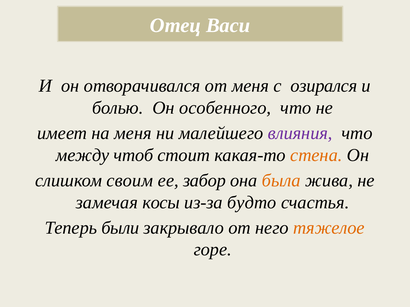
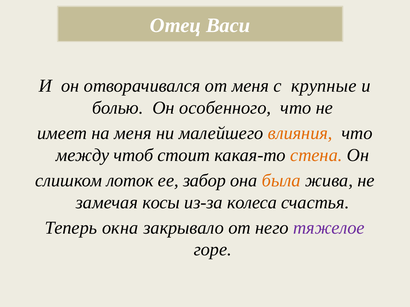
озирался: озирался -> крупные
влияния colour: purple -> orange
своим: своим -> лоток
будто: будто -> колеса
были: были -> окна
тяжелое colour: orange -> purple
